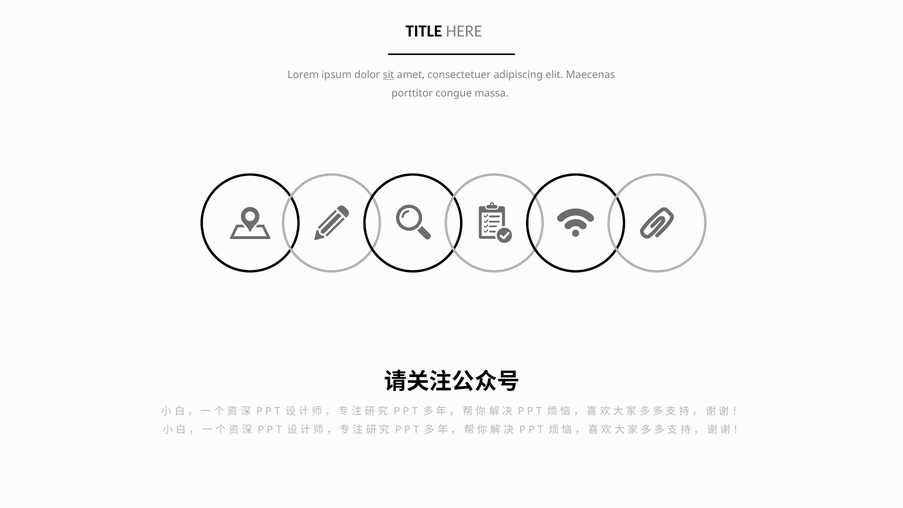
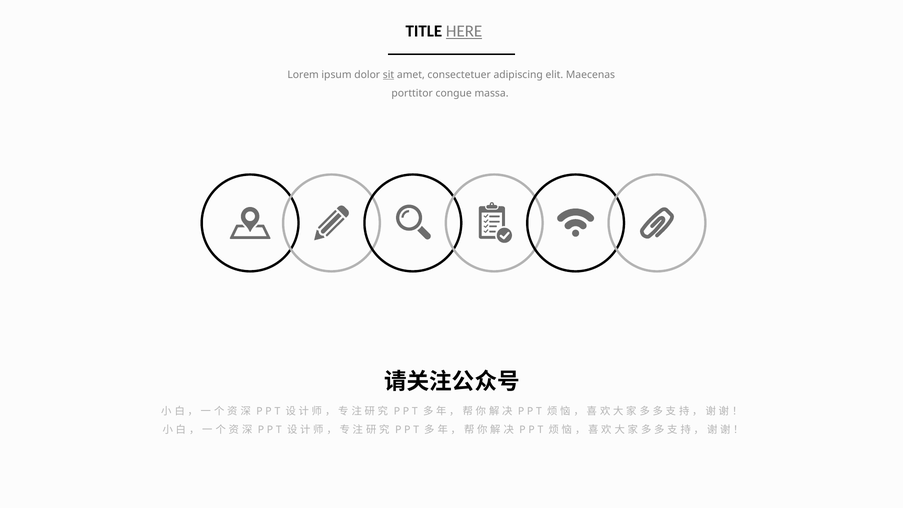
HERE underline: none -> present
